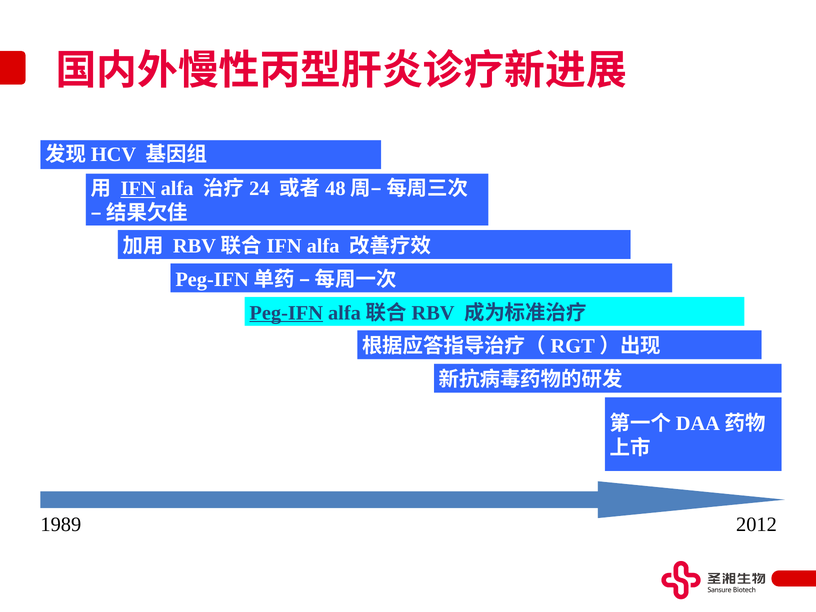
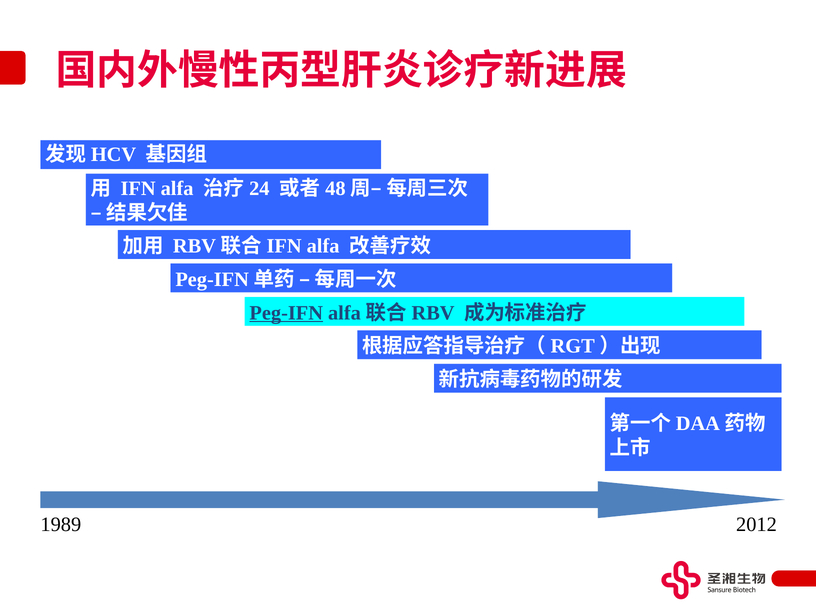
IFN underline: present -> none
